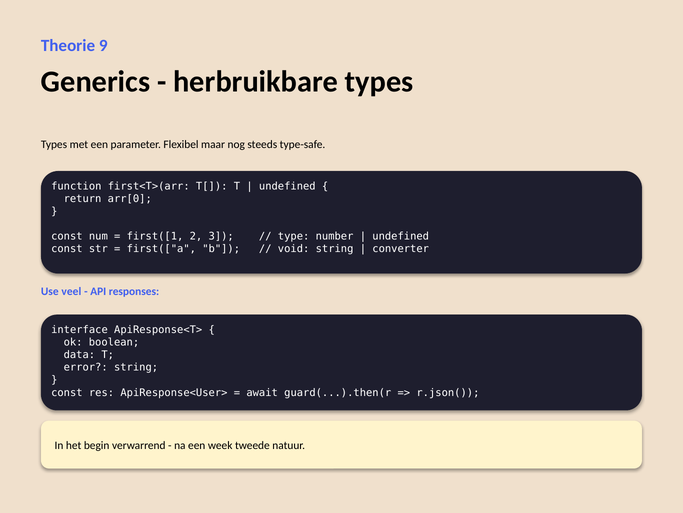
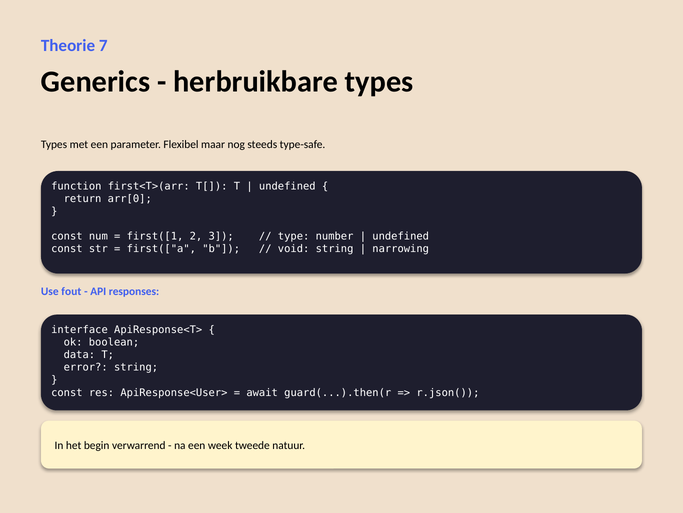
9: 9 -> 7
converter: converter -> narrowing
veel: veel -> fout
